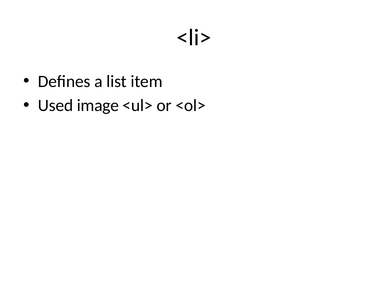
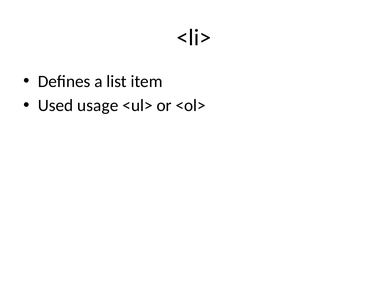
image: image -> usage
